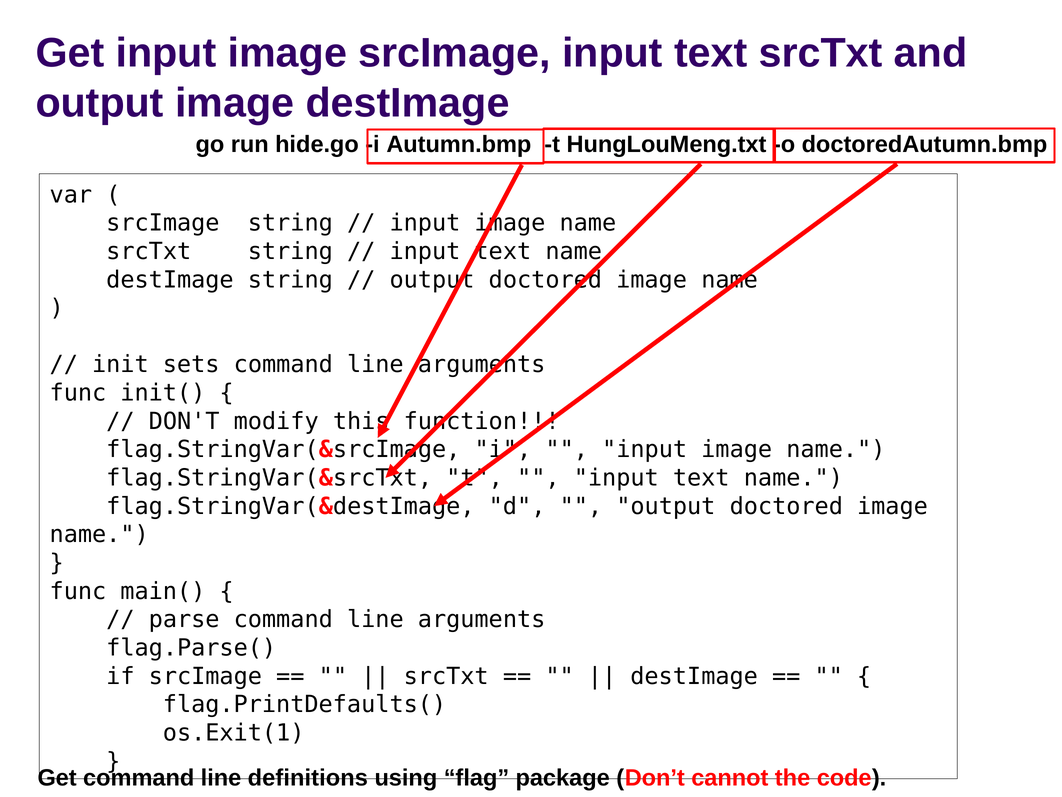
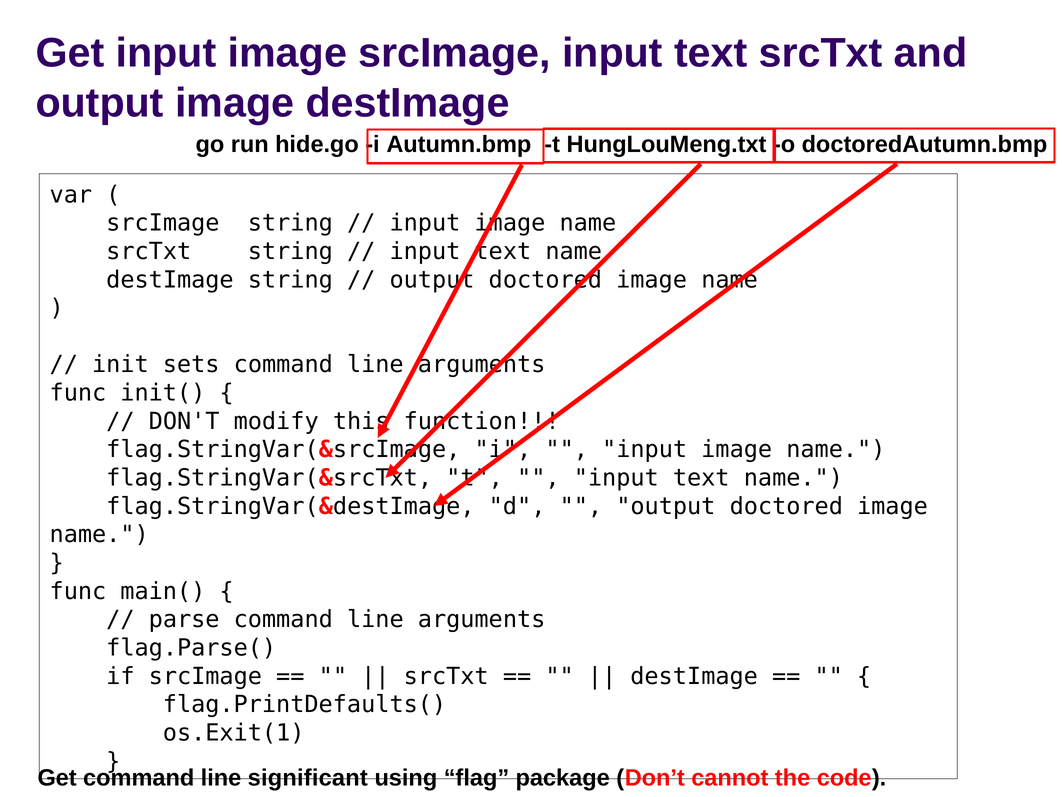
definitions: definitions -> significant
